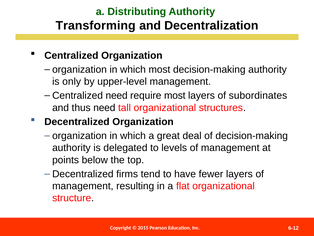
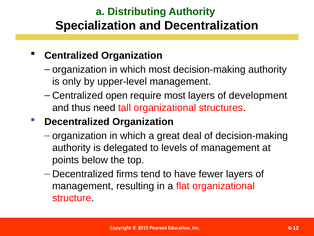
Transforming: Transforming -> Specialization
Centralized need: need -> open
subordinates: subordinates -> development
